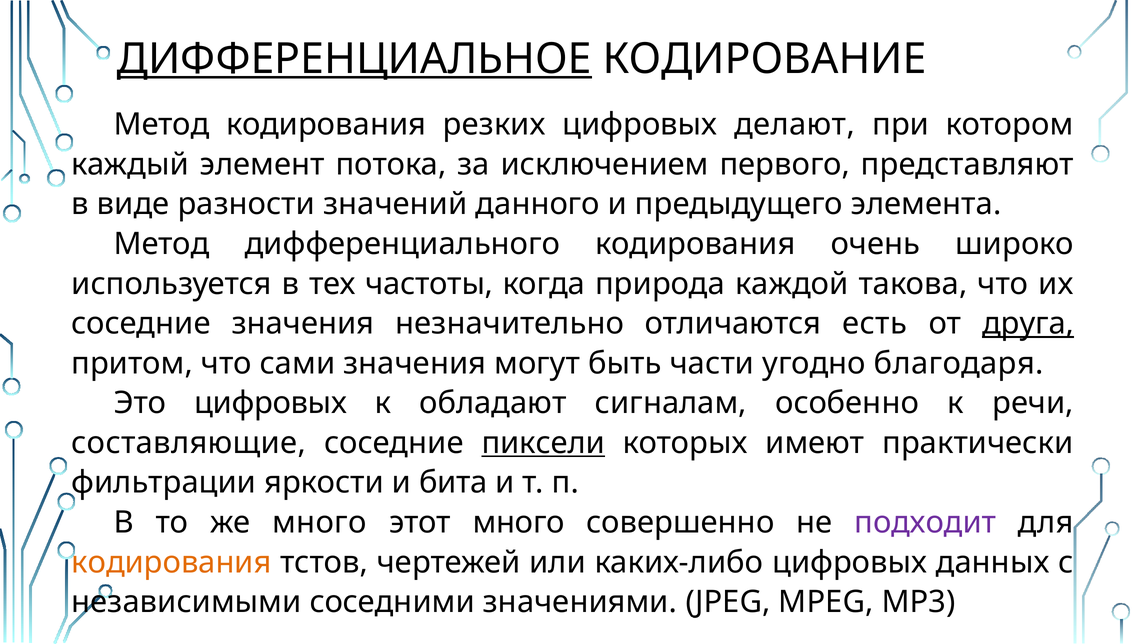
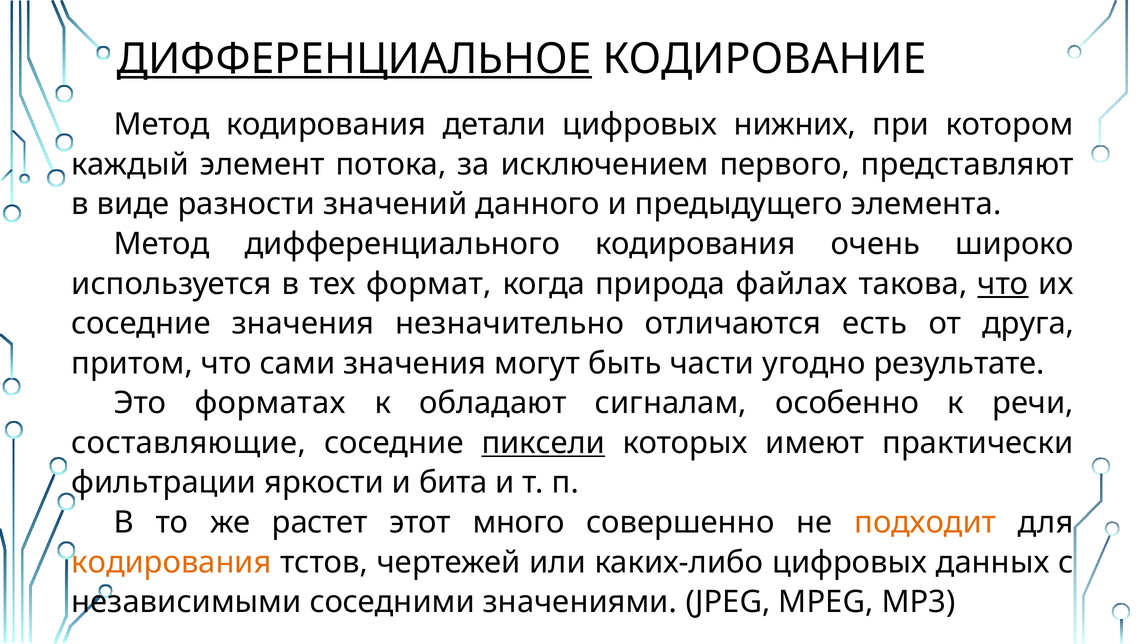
резких: резких -> детали
делают: делают -> нижних
частоты: частоты -> формат
каждой: каждой -> файлах
что at (1003, 284) underline: none -> present
друга underline: present -> none
благодаря: благодаря -> результате
Это цифровых: цифровых -> форматах
же много: много -> растет
подходит colour: purple -> orange
